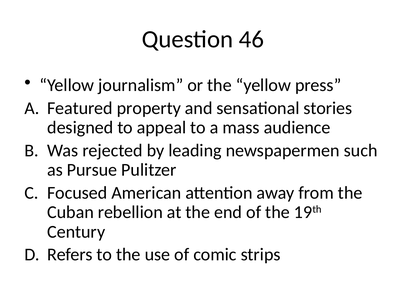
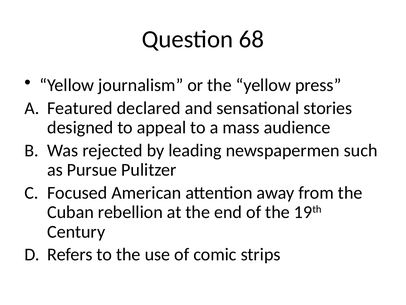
46: 46 -> 68
property: property -> declared
